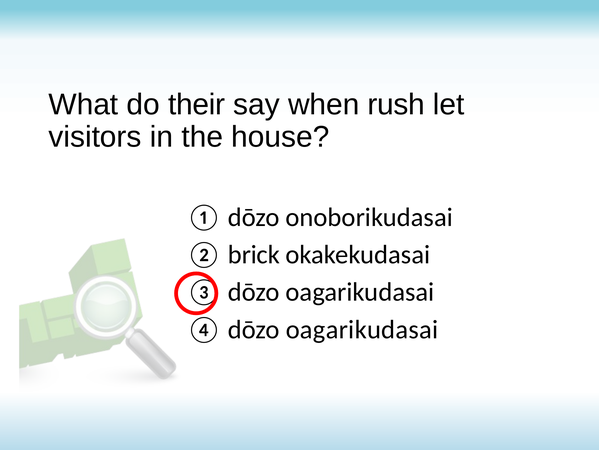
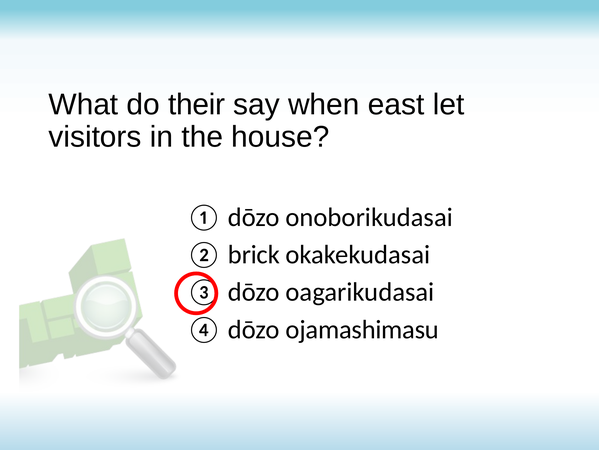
rush: rush -> east
④ dōzo oagarikudasai: oagarikudasai -> ojamashimasu
